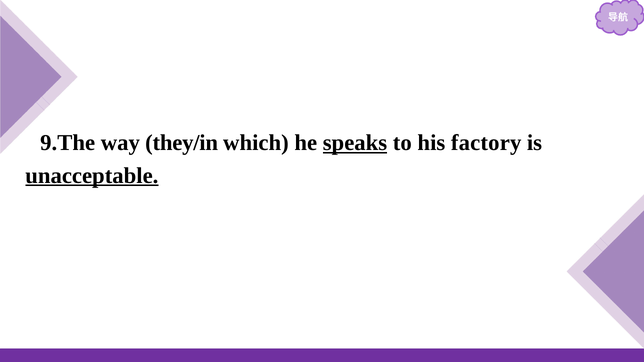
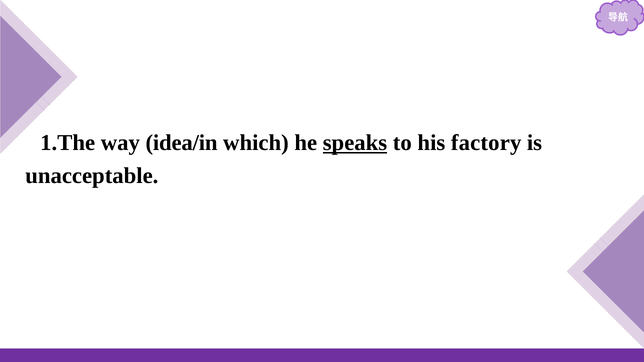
9.The: 9.The -> 1.The
they/in: they/in -> idea/in
unacceptable underline: present -> none
